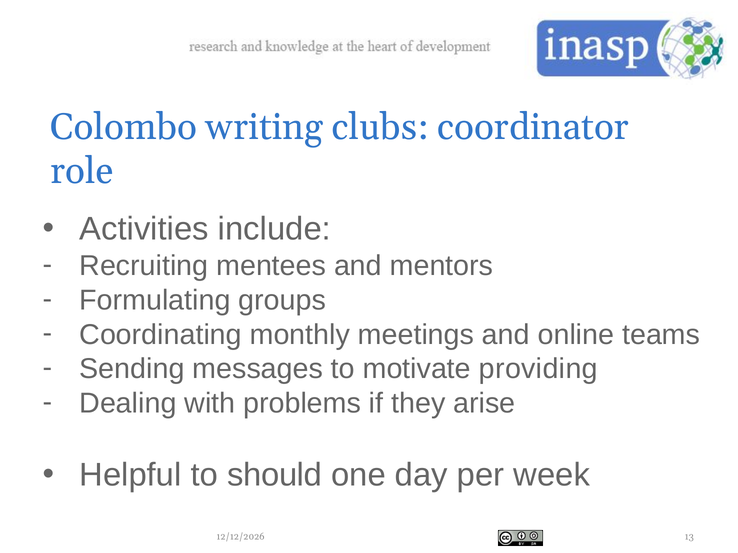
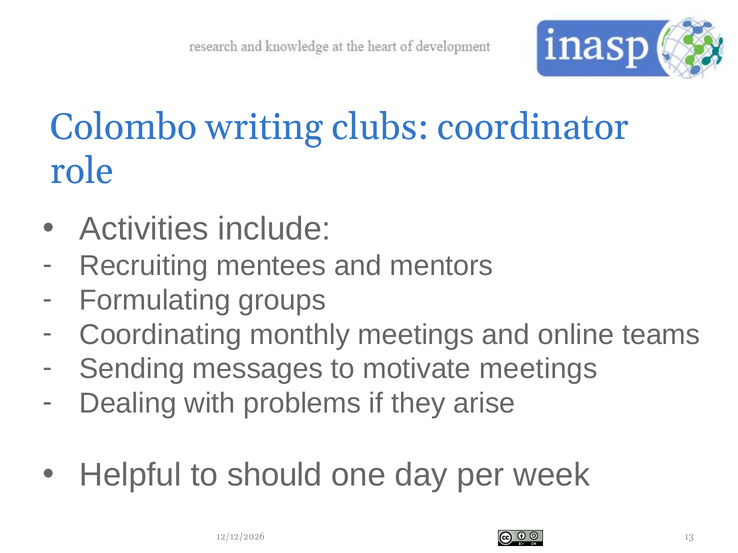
motivate providing: providing -> meetings
